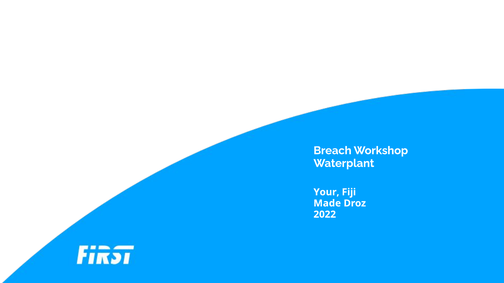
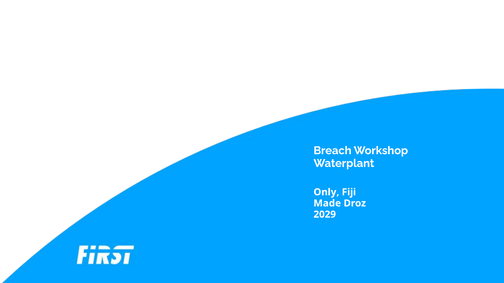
Your: Your -> Only
2022: 2022 -> 2029
